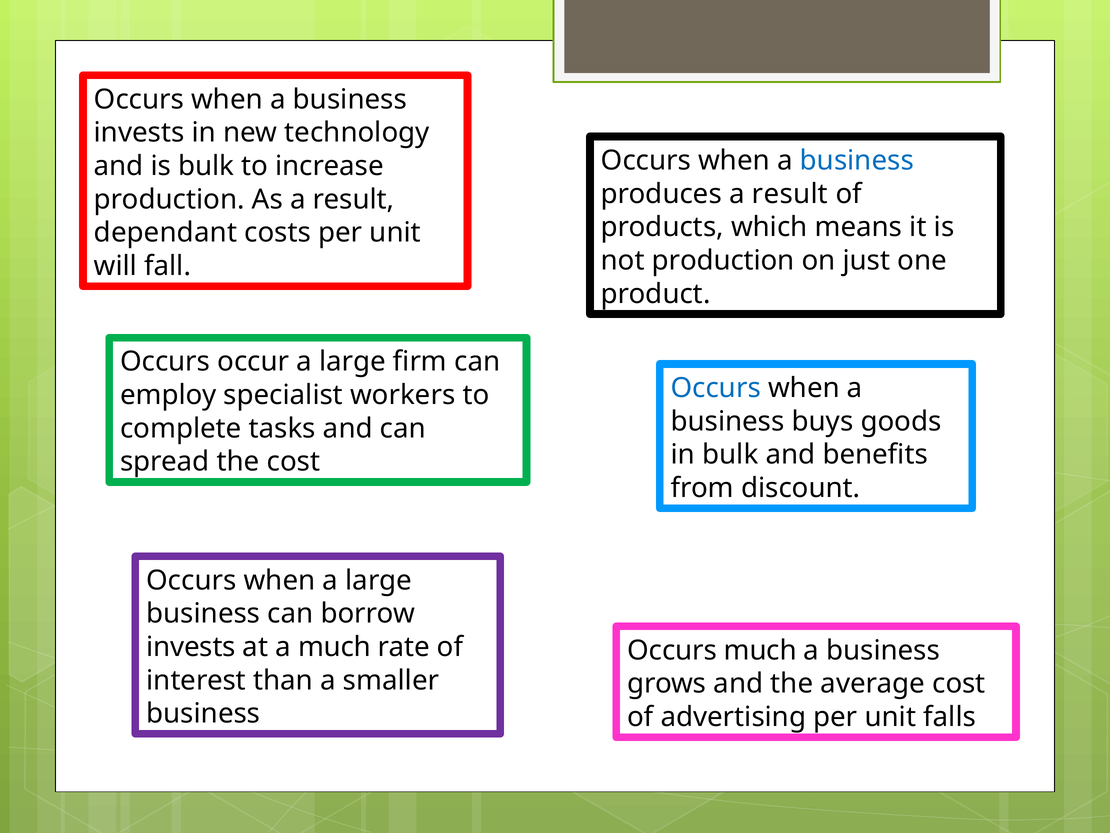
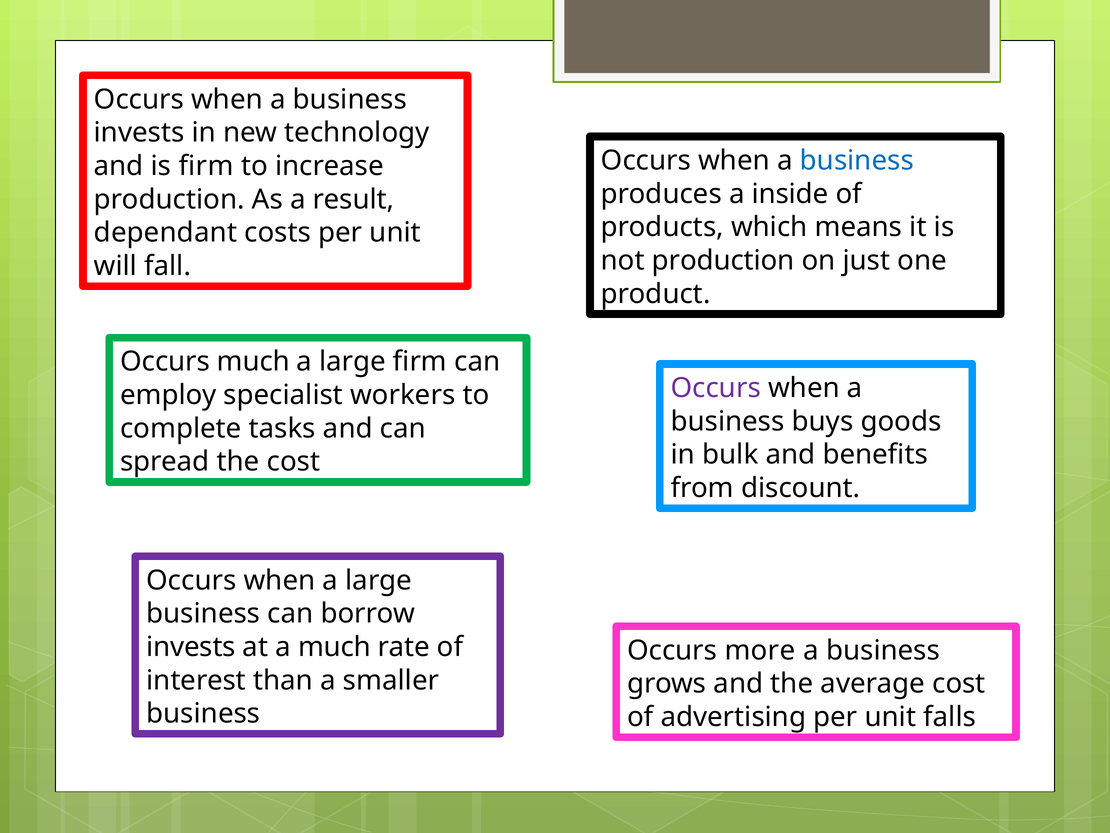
is bulk: bulk -> firm
produces a result: result -> inside
Occurs occur: occur -> much
Occurs at (716, 388) colour: blue -> purple
Occurs much: much -> more
